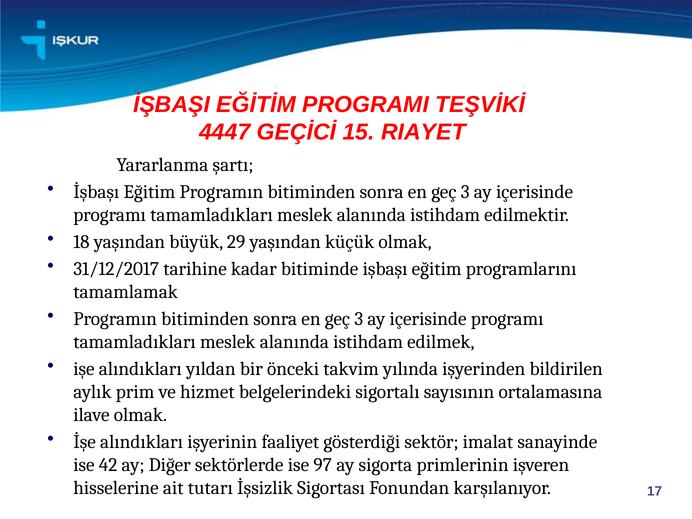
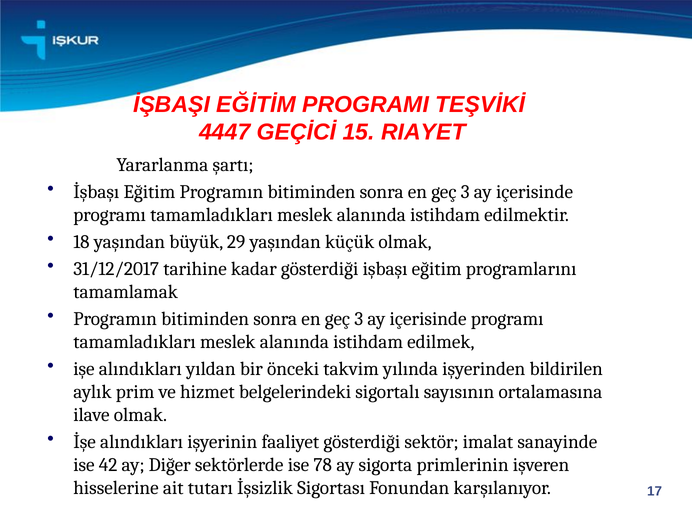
kadar bitiminde: bitiminde -> gösterdiği
97: 97 -> 78
